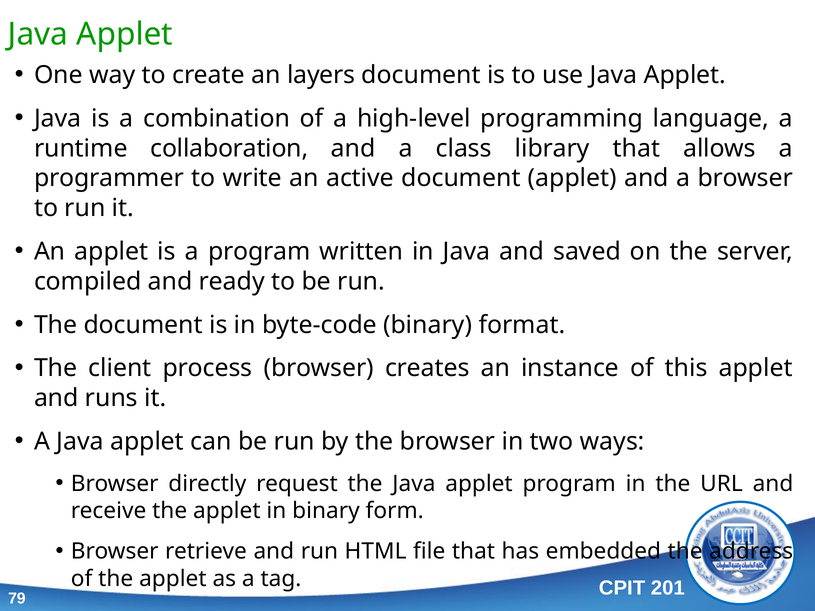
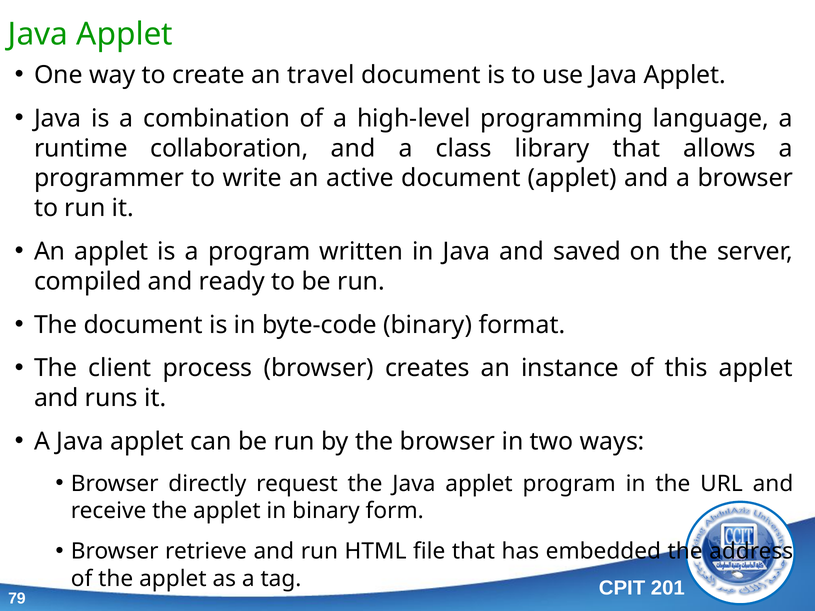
layers: layers -> travel
